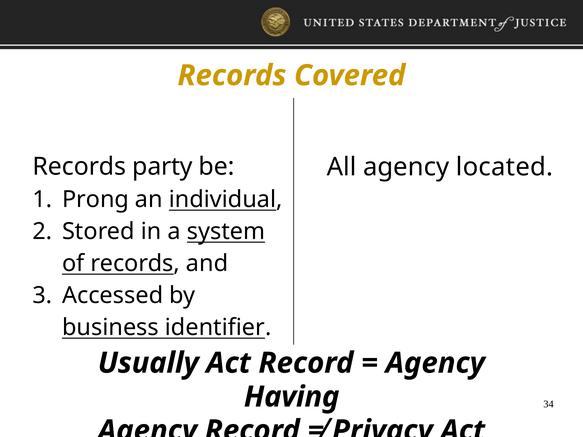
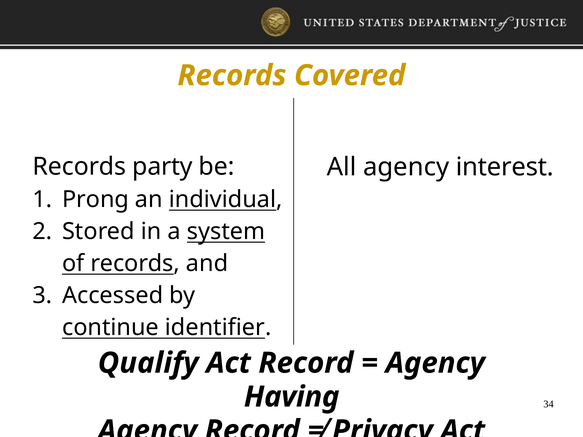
located: located -> interest
business: business -> continue
Usually: Usually -> Qualify
